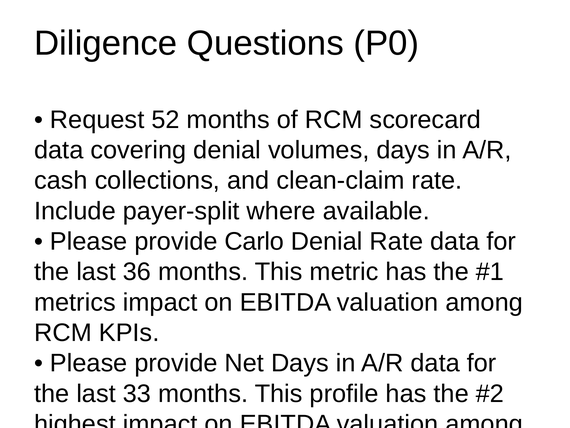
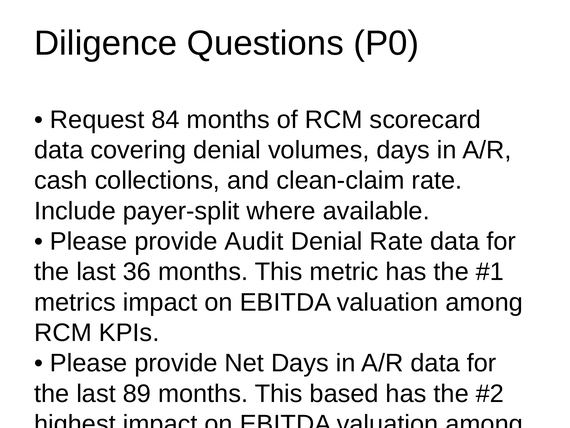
52: 52 -> 84
Carlo: Carlo -> Audit
33: 33 -> 89
profile: profile -> based
